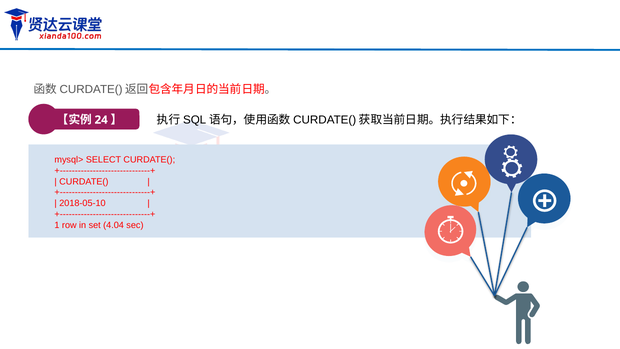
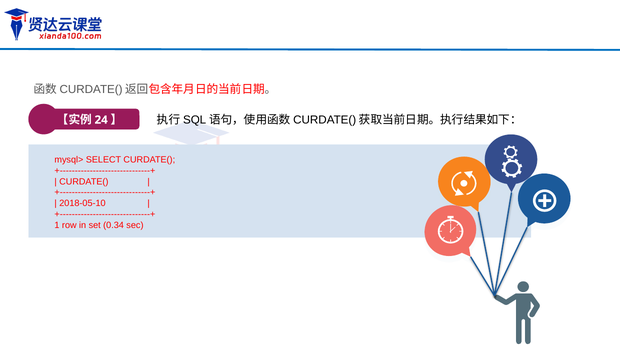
4.04: 4.04 -> 0.34
